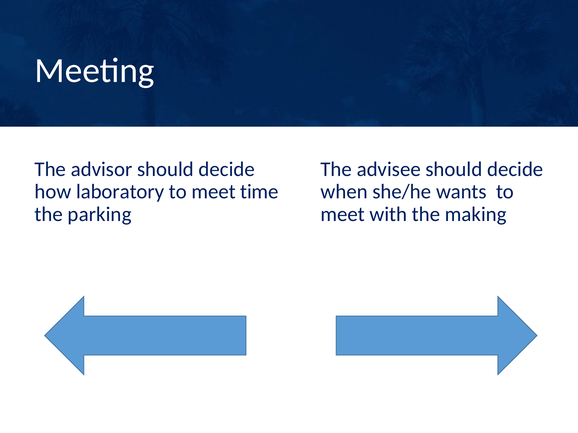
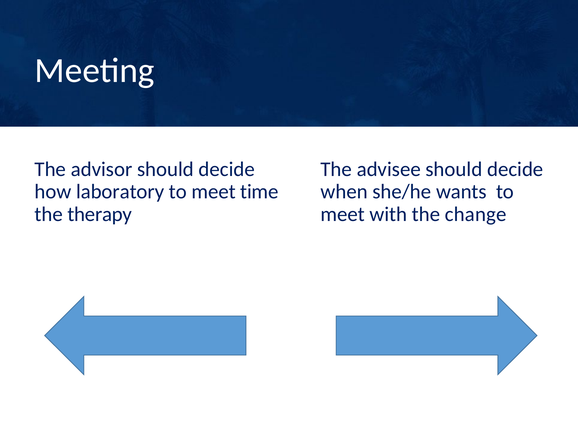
parking: parking -> therapy
making: making -> change
